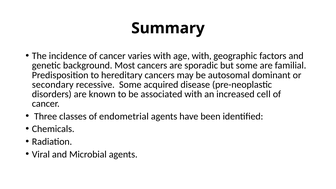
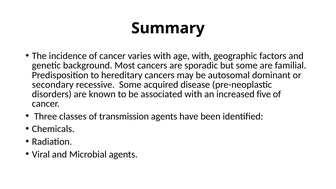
cell: cell -> five
endometrial: endometrial -> transmission
